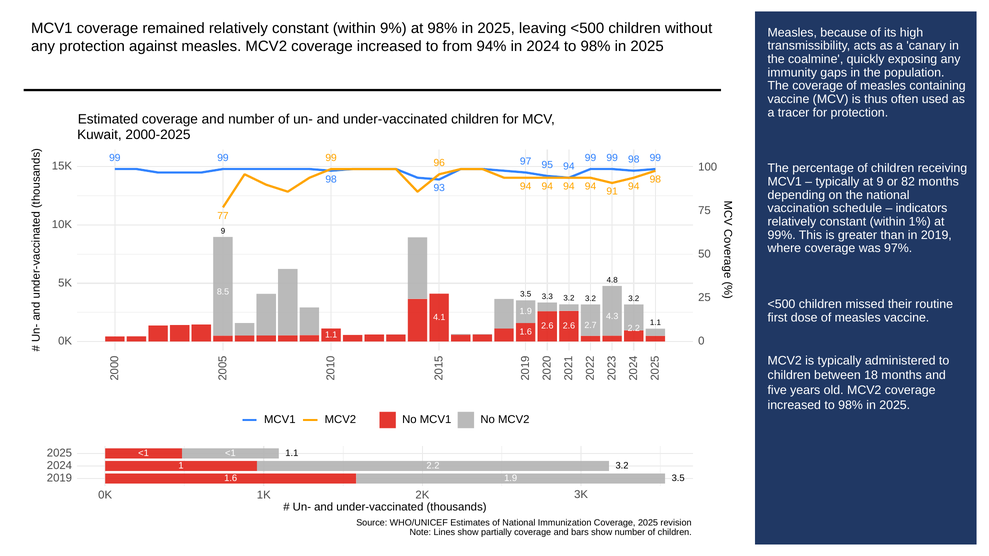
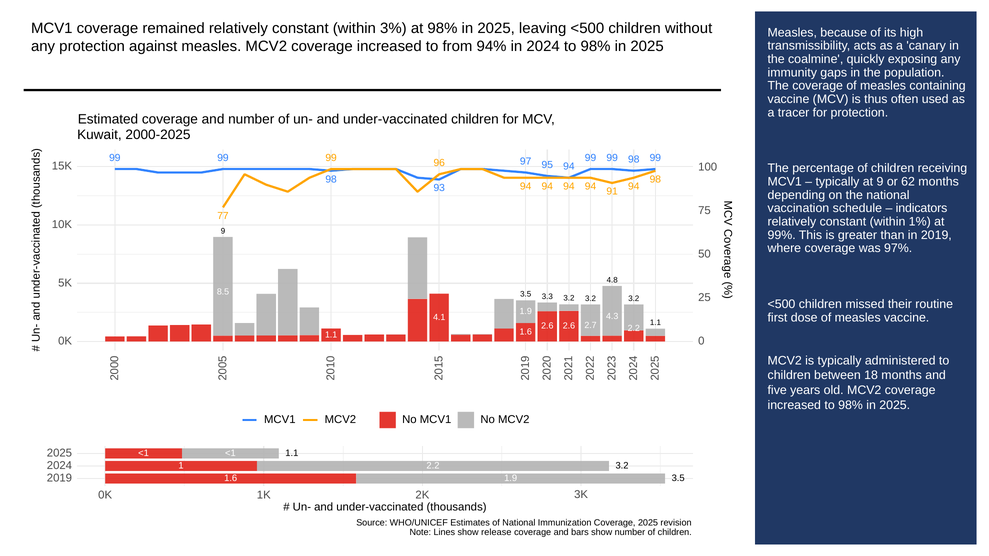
9%: 9% -> 3%
82: 82 -> 62
partially: partially -> release
